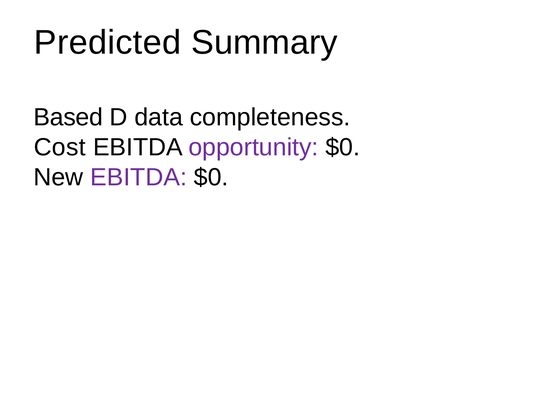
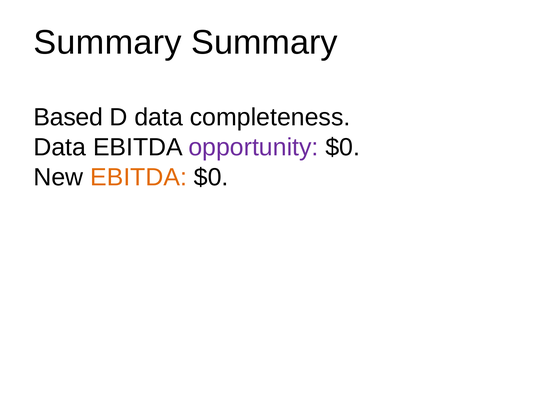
Predicted at (108, 43): Predicted -> Summary
Cost at (60, 147): Cost -> Data
EBITDA at (139, 177) colour: purple -> orange
